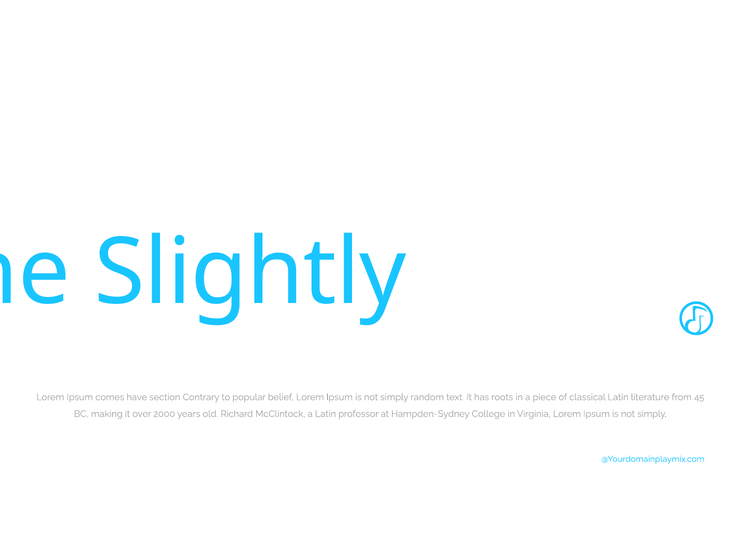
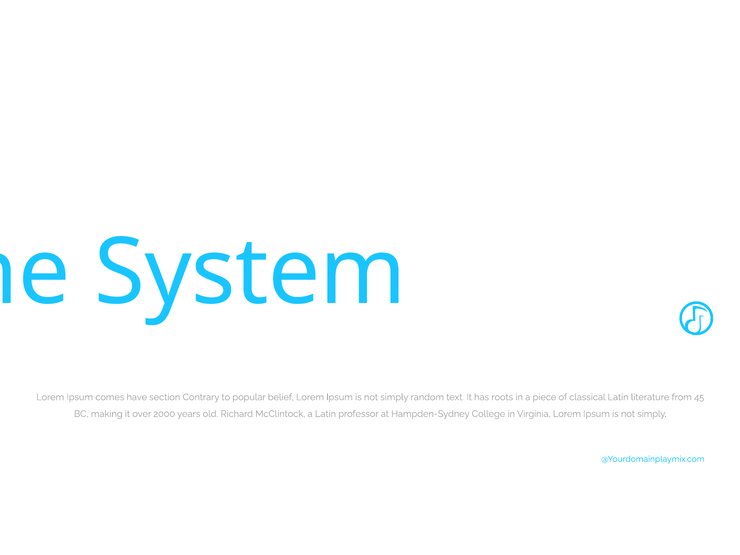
Slightly: Slightly -> System
